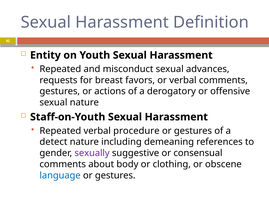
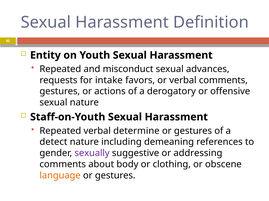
breast: breast -> intake
procedure: procedure -> determine
consensual: consensual -> addressing
language colour: blue -> orange
